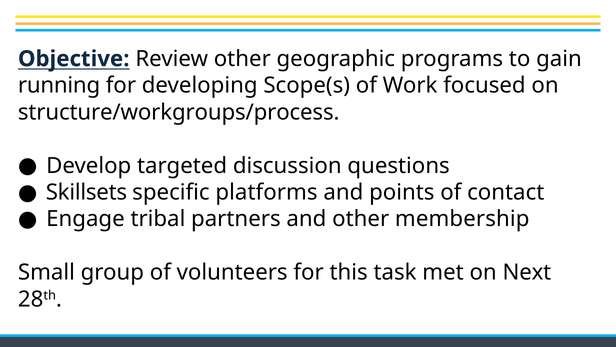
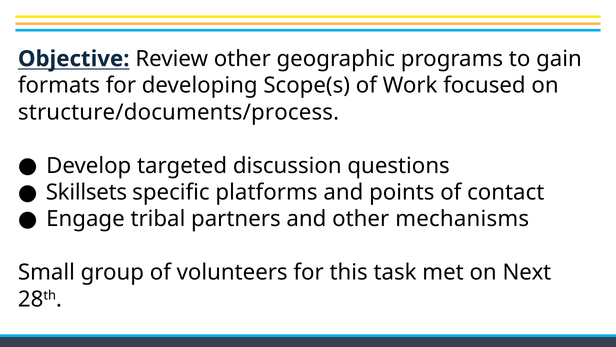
running: running -> formats
structure/workgroups/process: structure/workgroups/process -> structure/documents/process
membership: membership -> mechanisms
